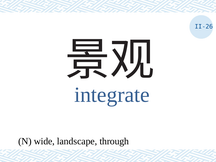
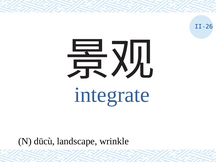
wide: wide -> dūcù
through: through -> wrinkle
